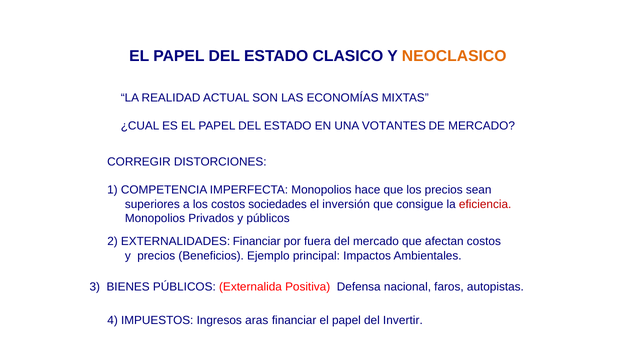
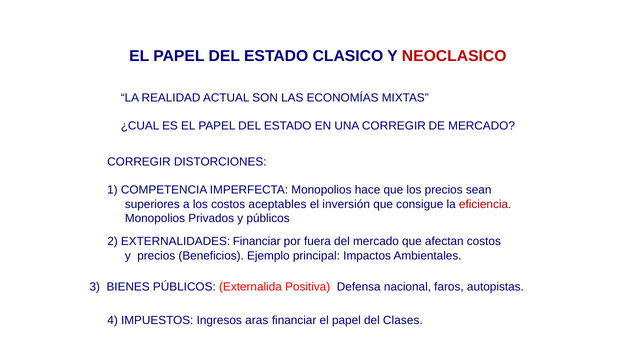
NEOCLASICO colour: orange -> red
UNA VOTANTES: VOTANTES -> CORREGIR
sociedades: sociedades -> aceptables
Invertir: Invertir -> Clases
